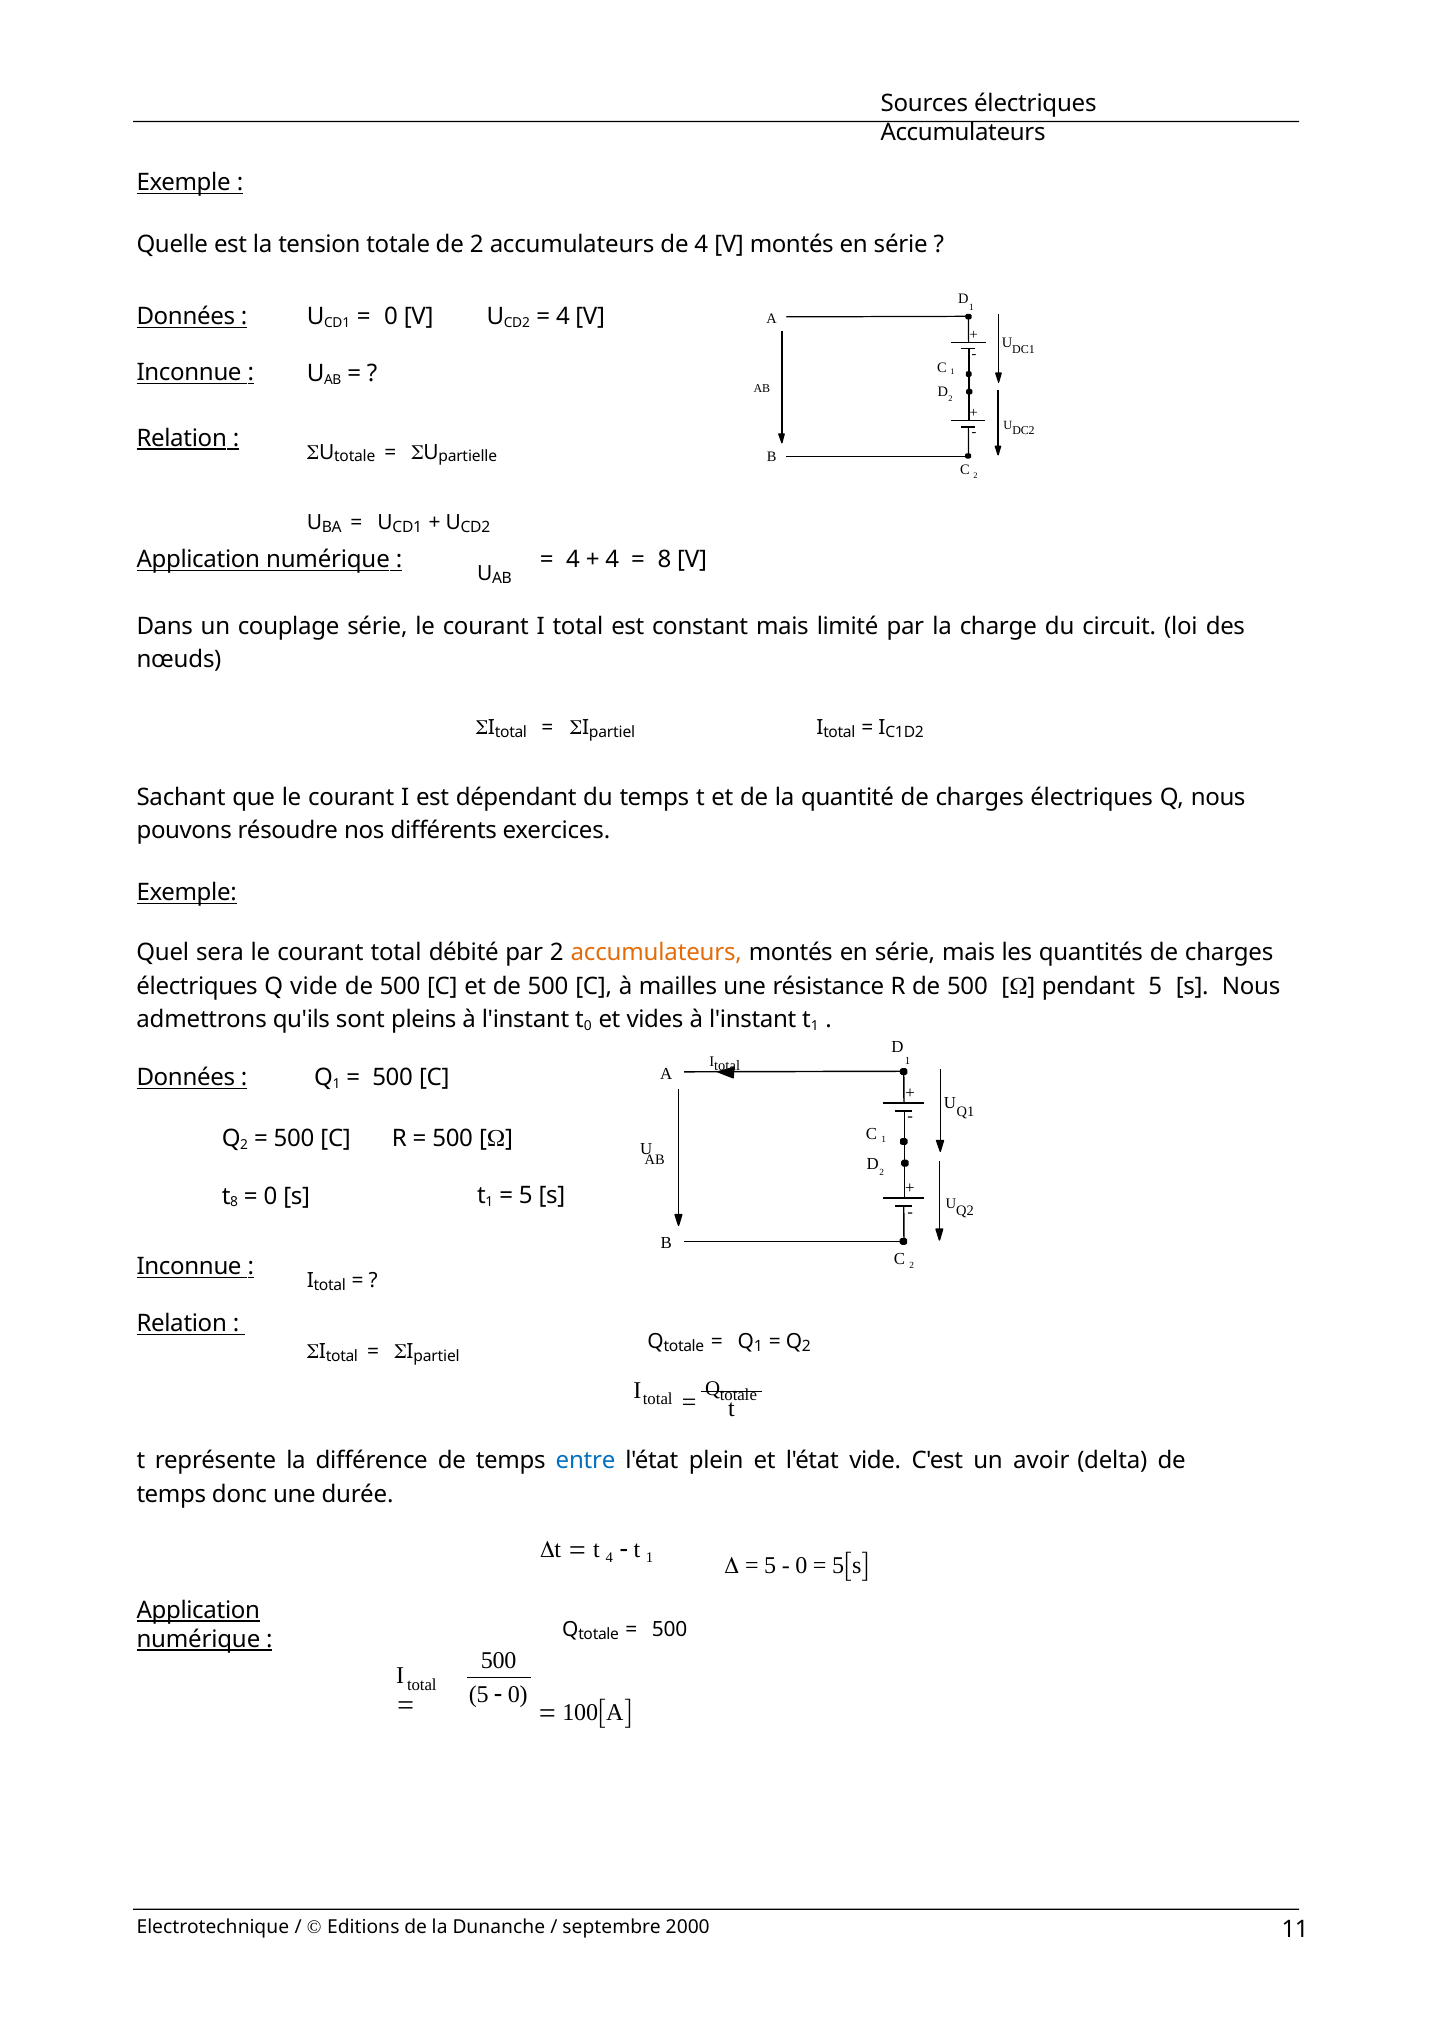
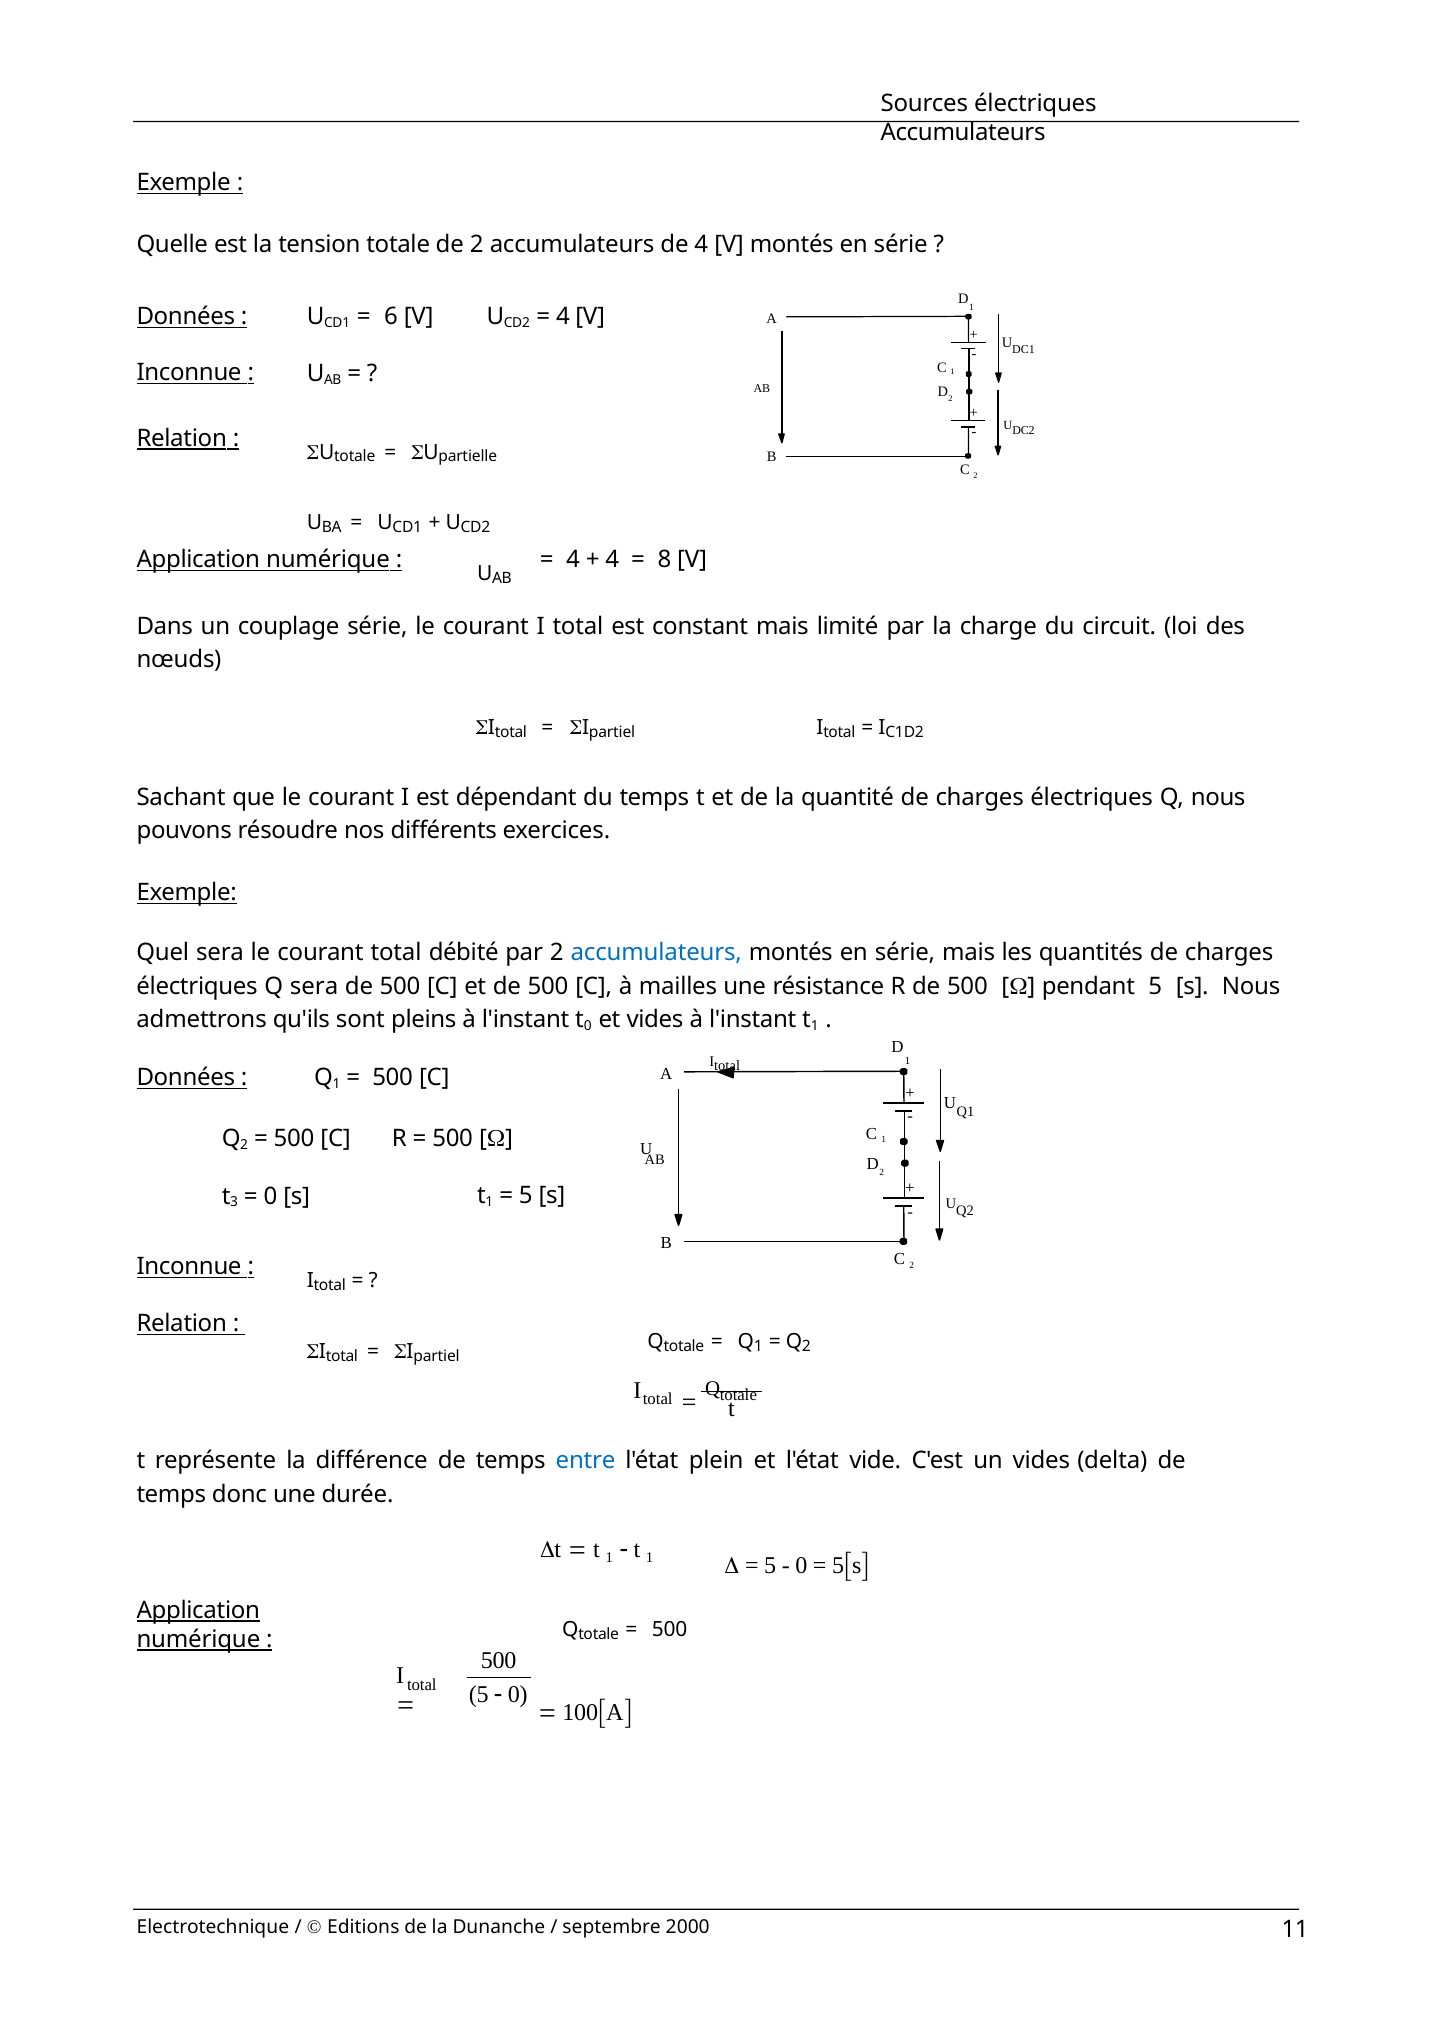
0 at (391, 316): 0 -> 6
accumulateurs at (656, 953) colour: orange -> blue
Q vide: vide -> sera
t 8: 8 -> 3
un avoir: avoir -> vides
4 at (609, 1558): 4 -> 1
